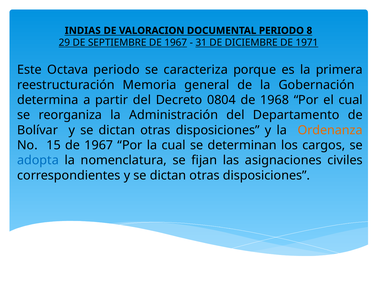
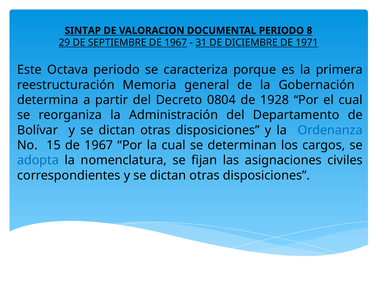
INDIAS: INDIAS -> SINTAP
1968: 1968 -> 1928
Ordenanza colour: orange -> blue
